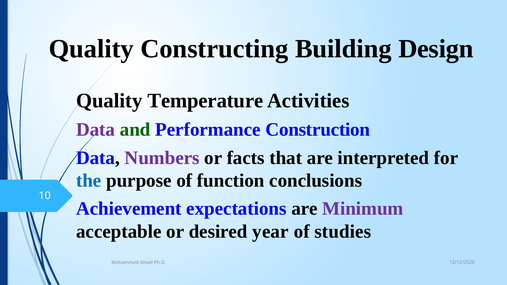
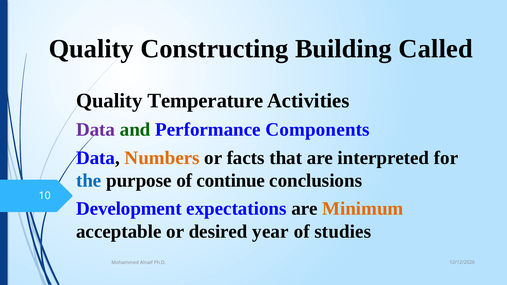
Design: Design -> Called
Construction: Construction -> Components
Numbers colour: purple -> orange
function: function -> continue
Achievement: Achievement -> Development
Minimum colour: purple -> orange
